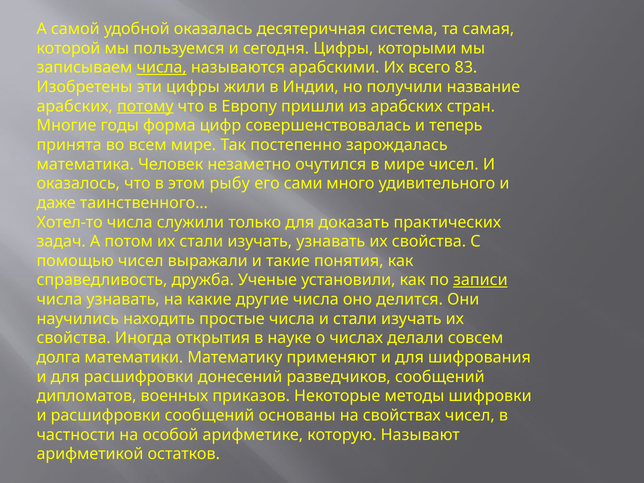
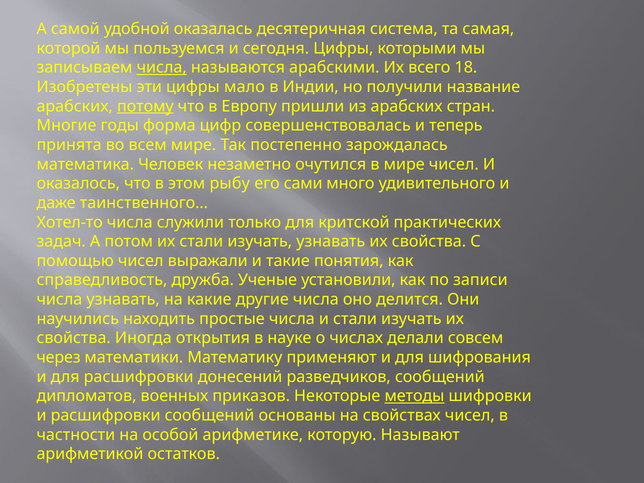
83: 83 -> 18
жили: жили -> мало
доказать: доказать -> критской
записи underline: present -> none
долга: долга -> через
методы underline: none -> present
